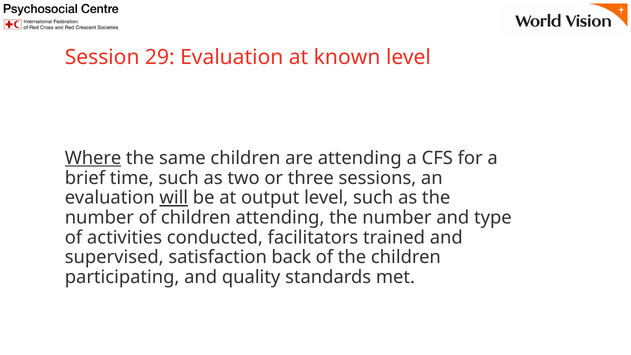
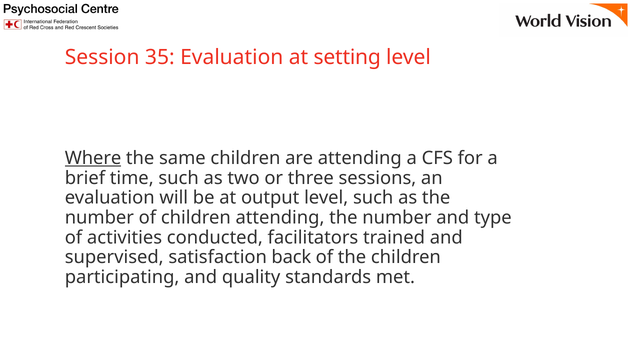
29: 29 -> 35
known: known -> setting
will underline: present -> none
